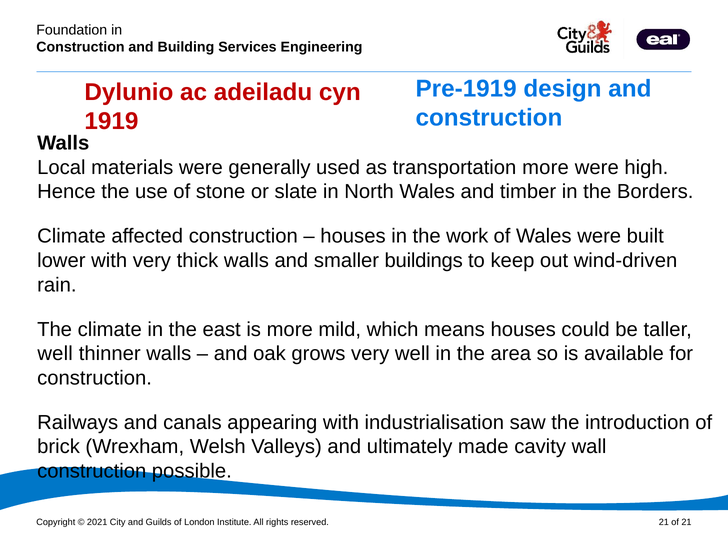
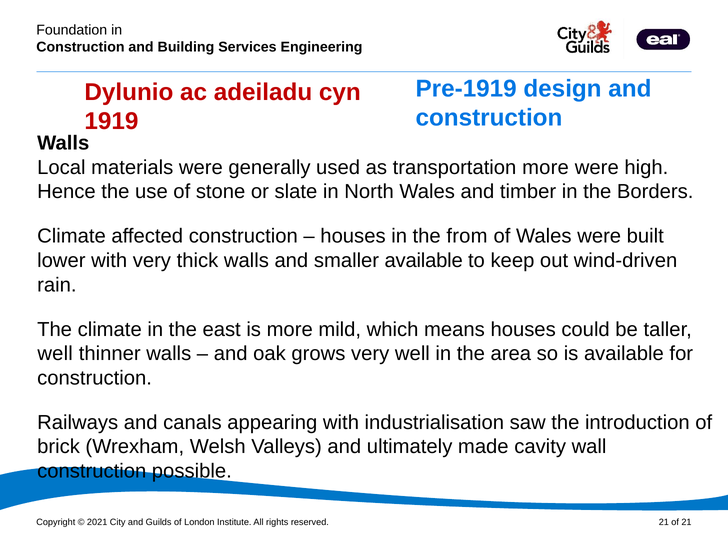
work: work -> from
smaller buildings: buildings -> available
